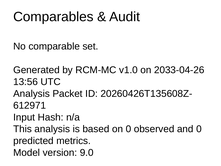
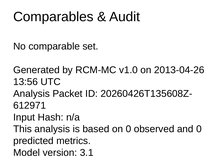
2033-04-26: 2033-04-26 -> 2013-04-26
9.0: 9.0 -> 3.1
